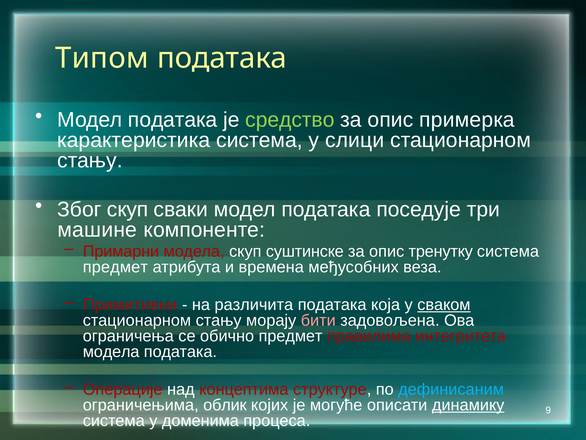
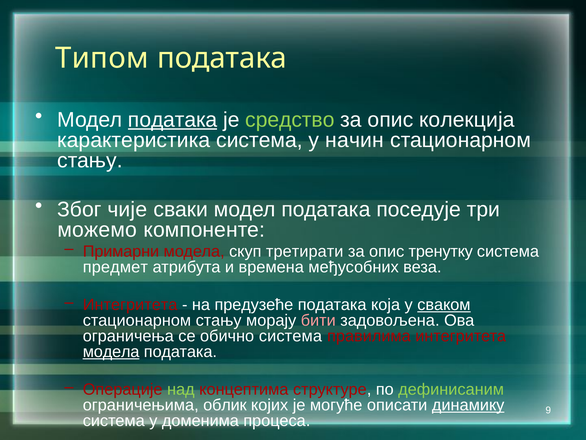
података at (173, 120) underline: none -> present
примерка: примерка -> колекција
слици: слици -> начин
Због скуп: скуп -> чије
машине: машине -> можемо
суштинске: суштинске -> третирати
Примитивни at (130, 304): Примитивни -> Интегритета
различита: различита -> предузеће
обично предмет: предмет -> система
модела at (111, 351) underline: none -> present
над colour: white -> light green
дефинисаним colour: light blue -> light green
